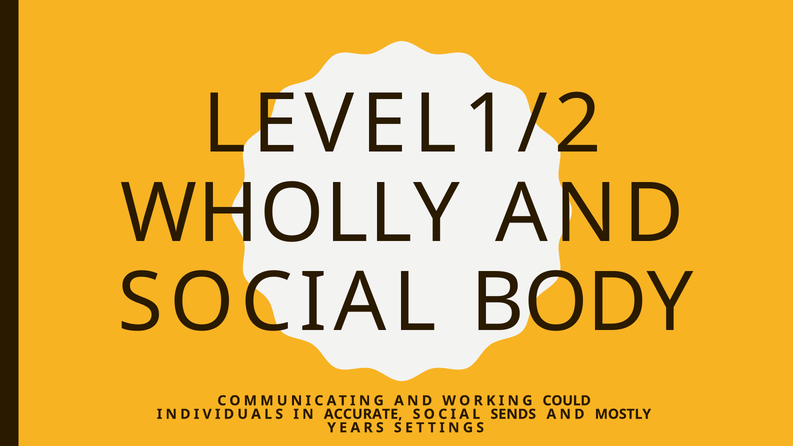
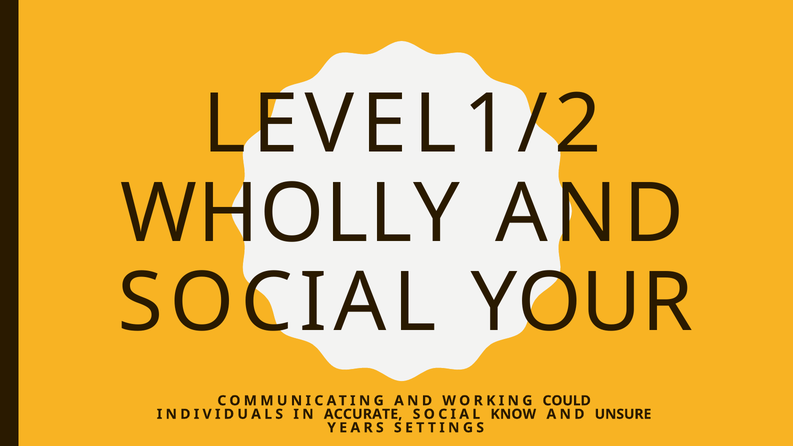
BODY: BODY -> YOUR
SENDS: SENDS -> KNOW
MOSTLY: MOSTLY -> UNSURE
